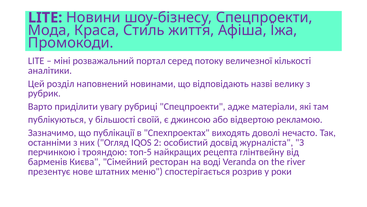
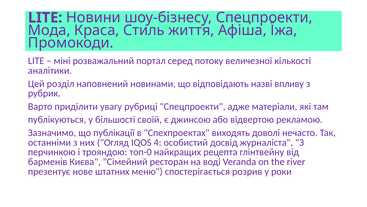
велику: велику -> впливу
2: 2 -> 4
топ-5: топ-5 -> топ-0
